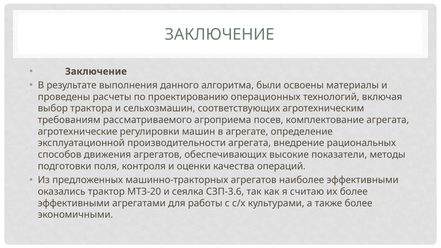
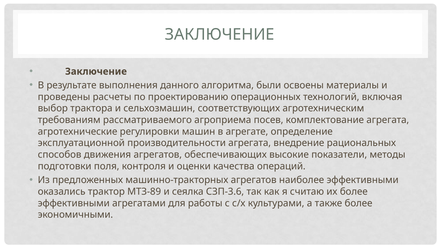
МТЗ-20: МТЗ-20 -> МТЗ-89
